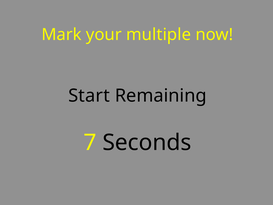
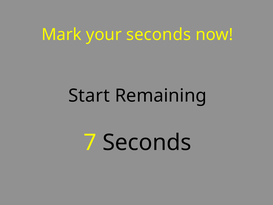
your multiple: multiple -> seconds
